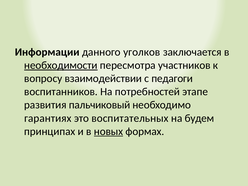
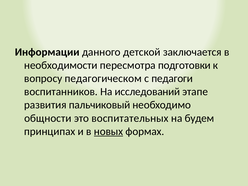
уголков: уголков -> детской
необходимости underline: present -> none
участников: участников -> подготовки
взаимодействии: взаимодействии -> педагогическом
потребностей: потребностей -> исследований
гарантиях: гарантиях -> общности
